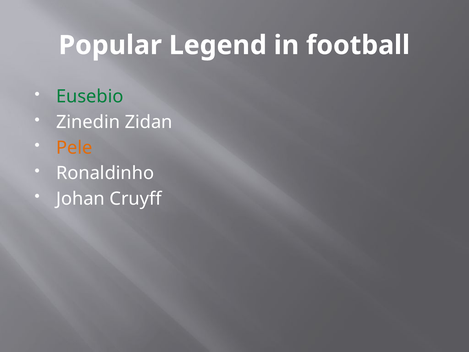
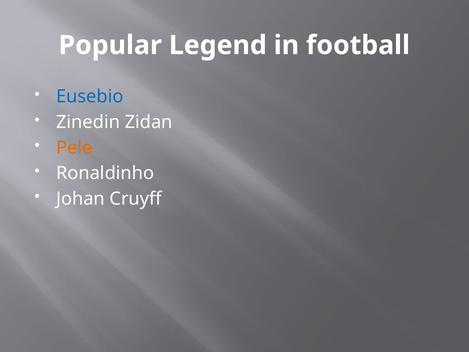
Eusebio colour: green -> blue
